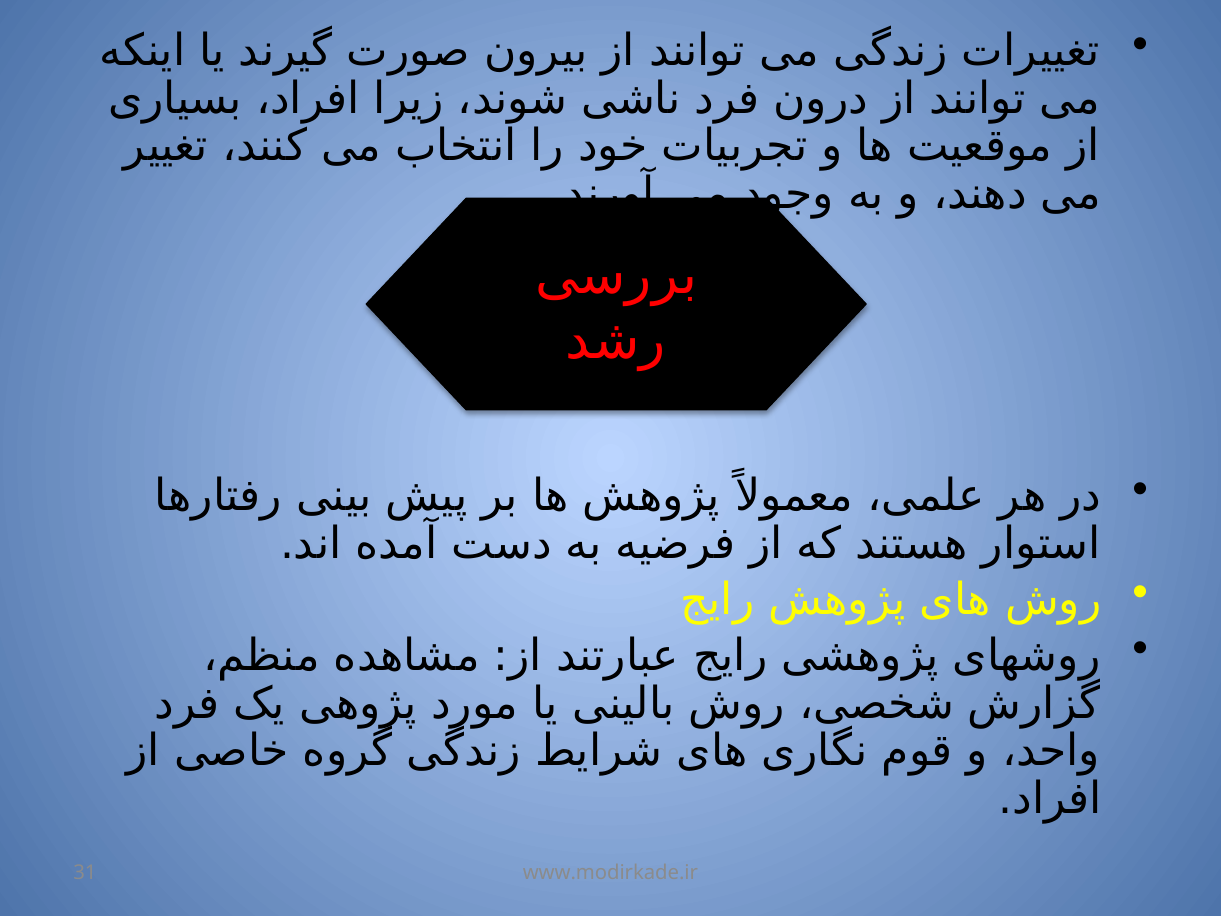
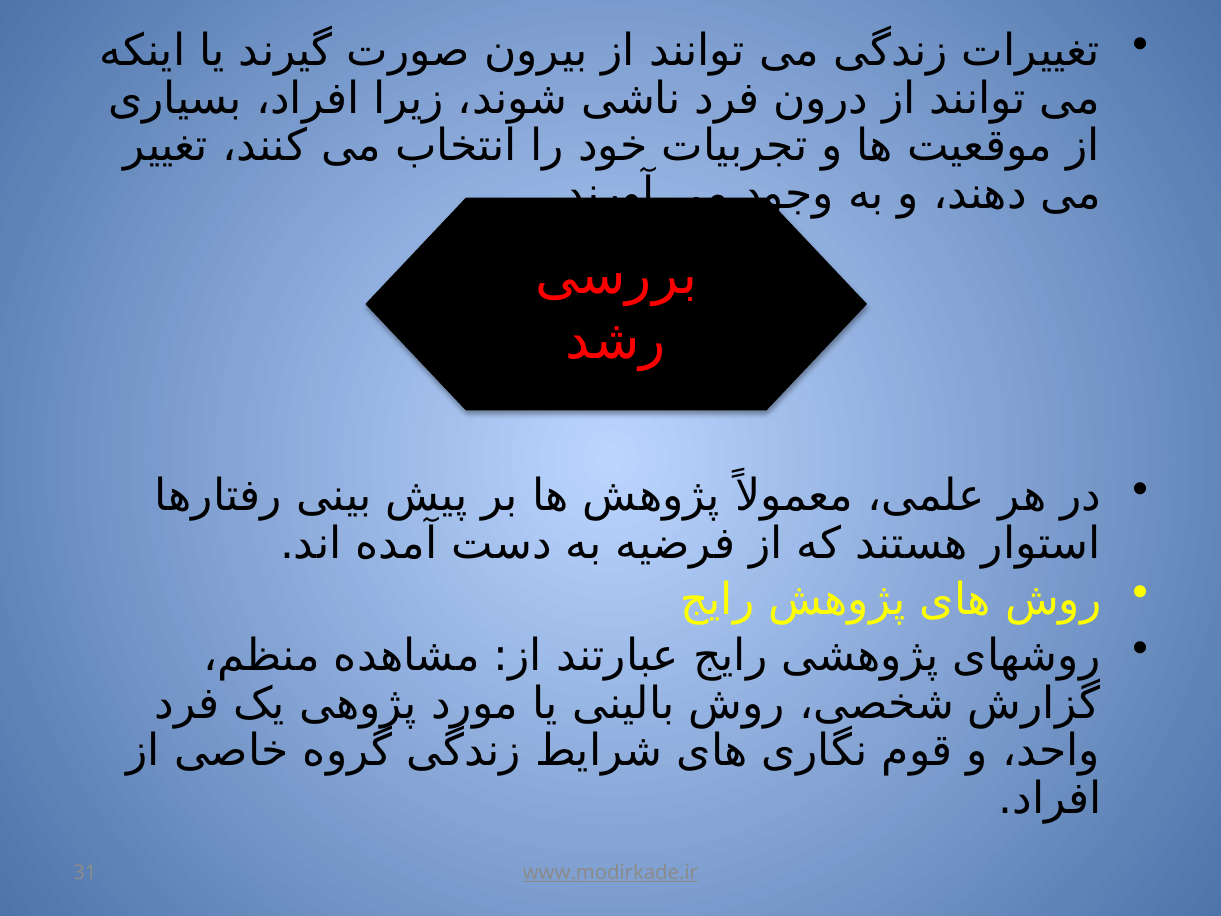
www.modirkade.ir underline: none -> present
